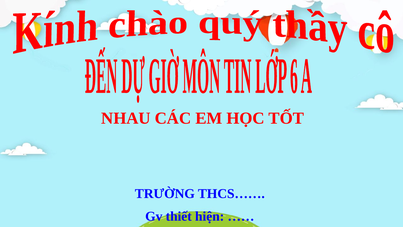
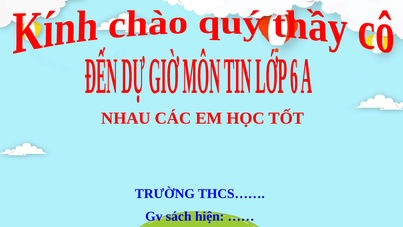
thiết: thiết -> sách
